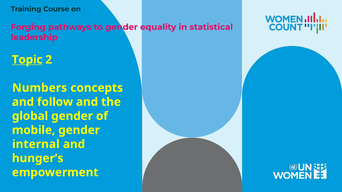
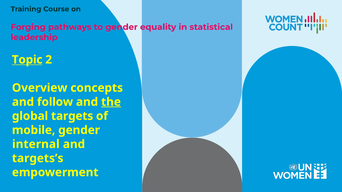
Numbers: Numbers -> Overview
the underline: none -> present
global gender: gender -> targets
hunger’s: hunger’s -> targets’s
